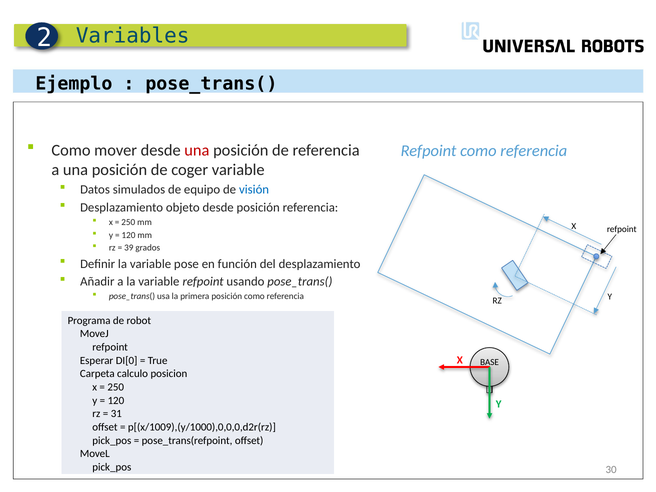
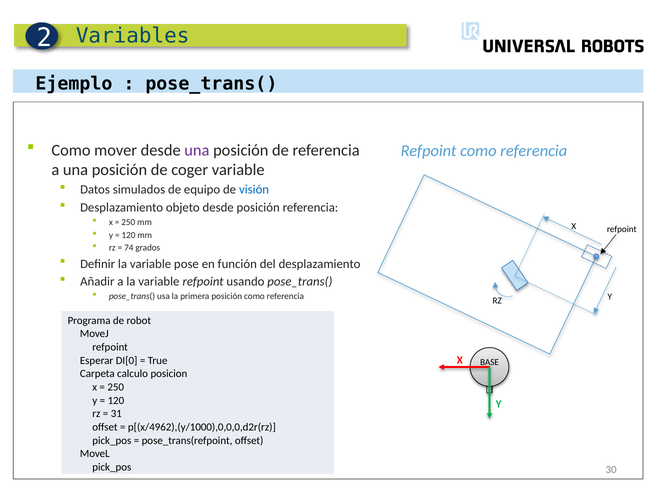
una at (197, 150) colour: red -> purple
39: 39 -> 74
p[(x/1009),(y/1000),0,0,0,d2r(rz: p[(x/1009),(y/1000),0,0,0,d2r(rz -> p[(x/4962),(y/1000),0,0,0,d2r(rz
